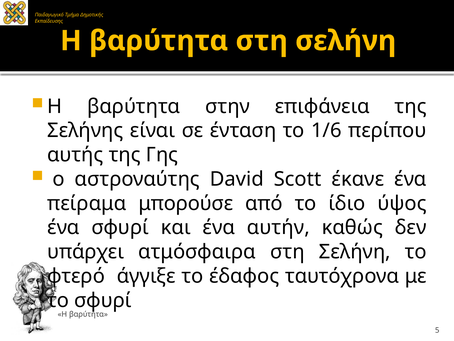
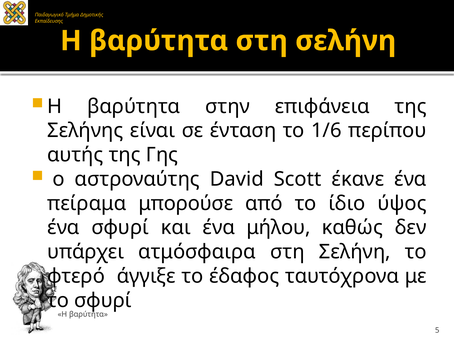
αυτήν: αυτήν -> μήλου
